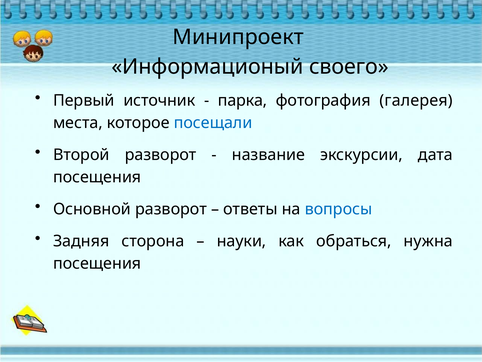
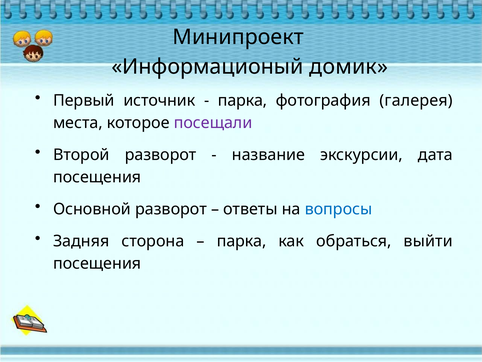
своего: своего -> домик
посещали colour: blue -> purple
науки at (241, 241): науки -> парка
нужна: нужна -> выйти
